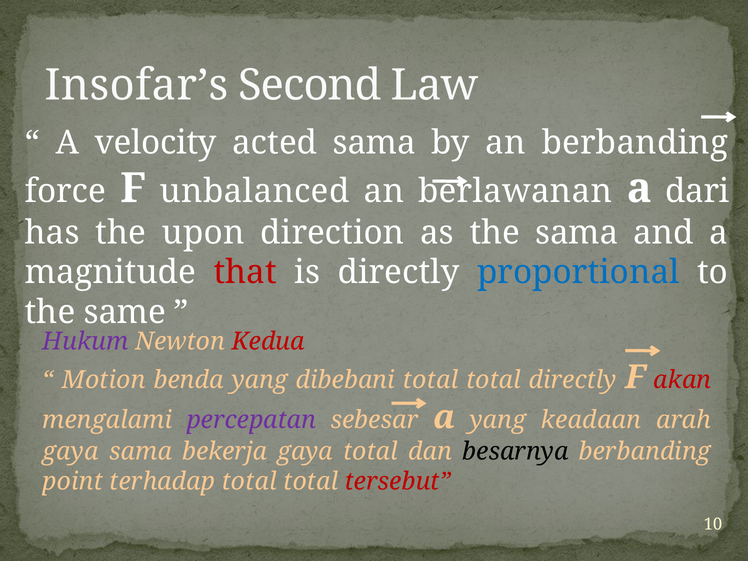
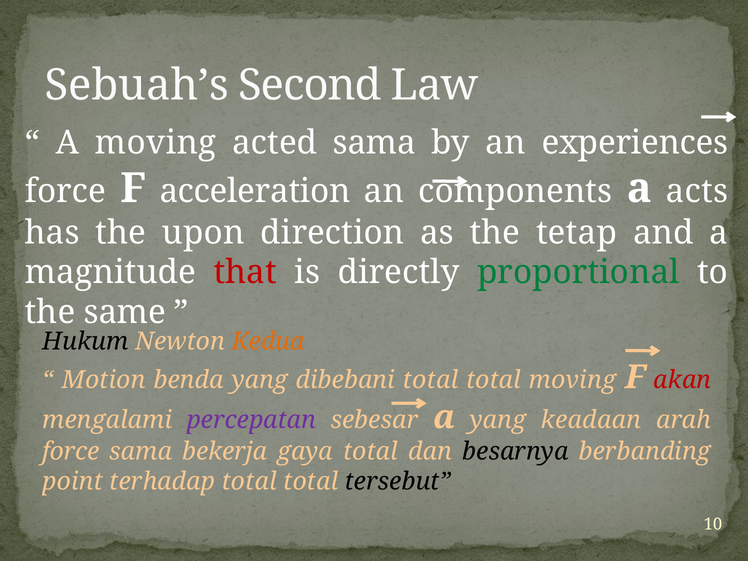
Insofar’s: Insofar’s -> Sebuah’s
A velocity: velocity -> moving
an berbanding: berbanding -> experiences
unbalanced: unbalanced -> acceleration
berlawanan: berlawanan -> components
dari: dari -> acts
the sama: sama -> tetap
proportional colour: blue -> green
Hukum colour: purple -> black
Kedua colour: red -> orange
total directly: directly -> moving
gaya at (71, 451): gaya -> force
tersebut colour: red -> black
